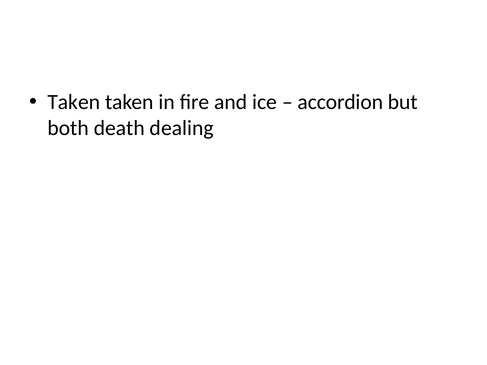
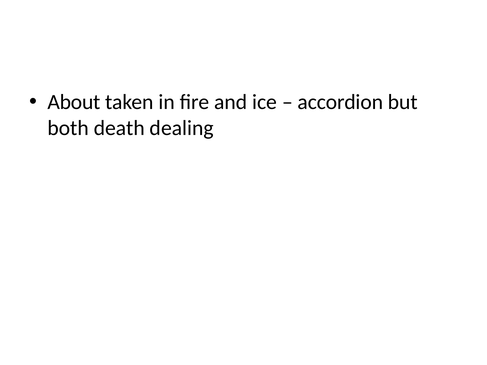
Taken at (74, 102): Taken -> About
